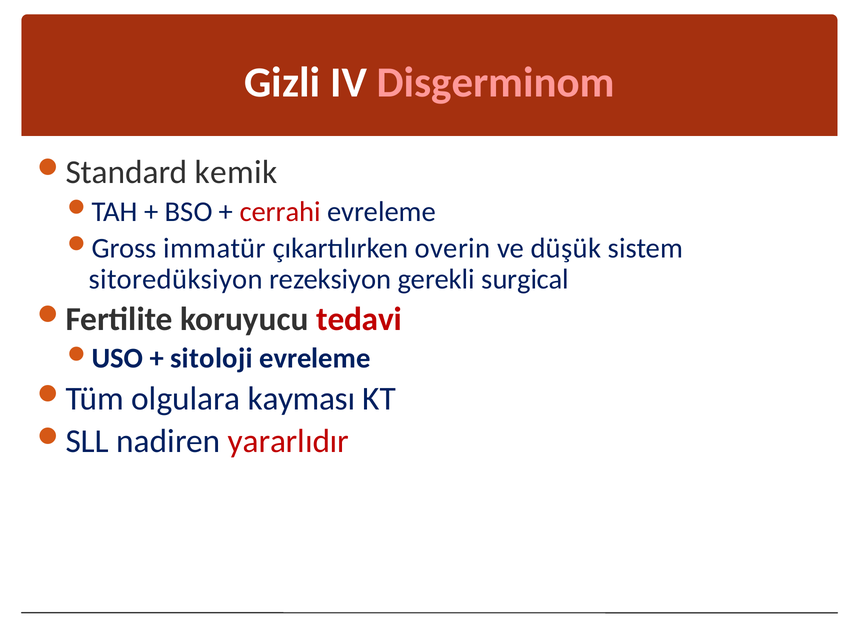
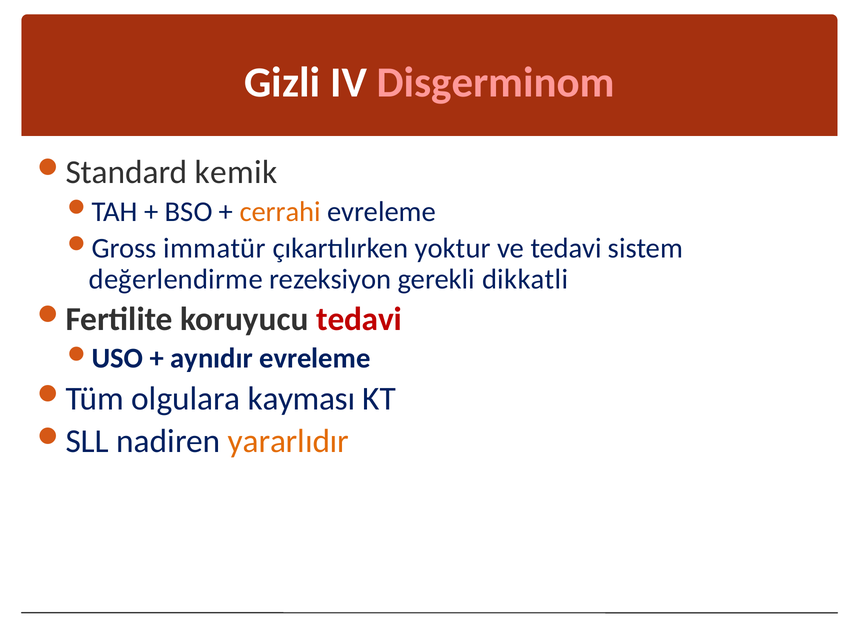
cerrahi colour: red -> orange
overin: overin -> yoktur
ve düşük: düşük -> tedavi
sitoredüksiyon: sitoredüksiyon -> değerlendirme
surgical: surgical -> dikkatli
sitoloji: sitoloji -> aynıdır
yararlıdır colour: red -> orange
